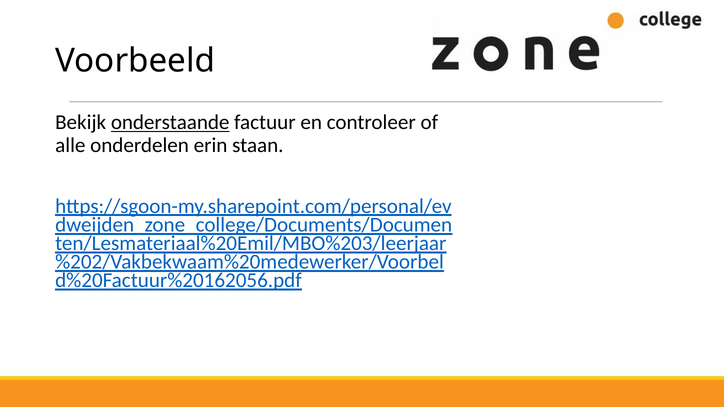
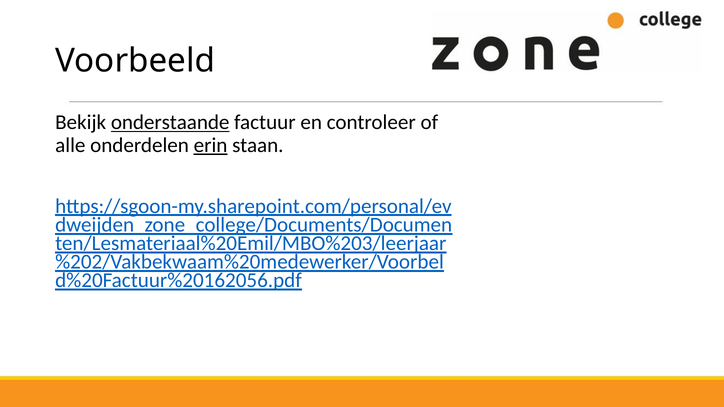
erin underline: none -> present
